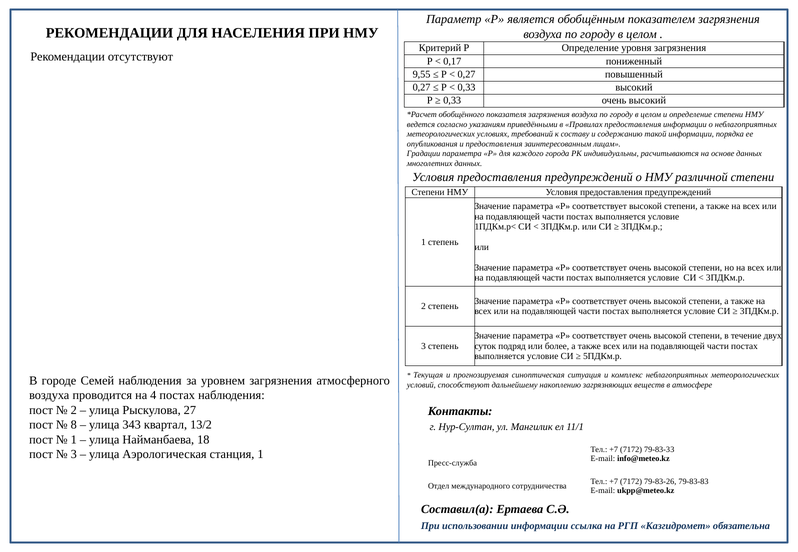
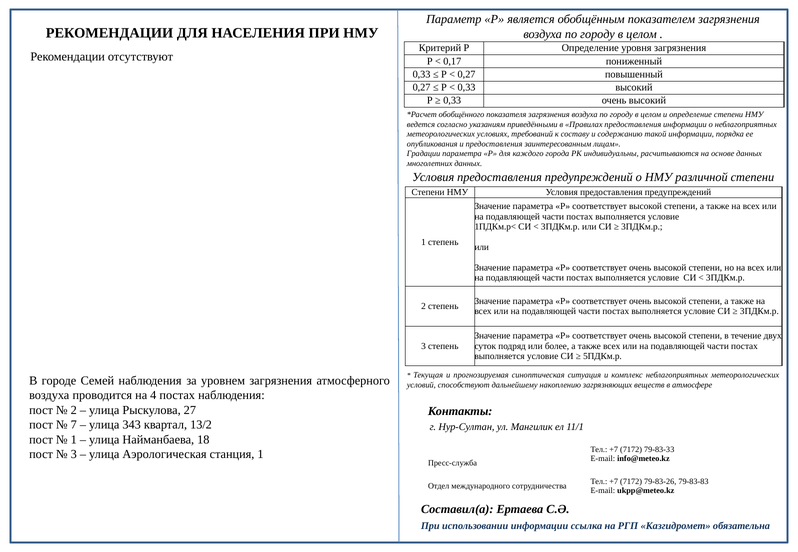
9,55 at (422, 74): 9,55 -> 0,33
8: 8 -> 7
